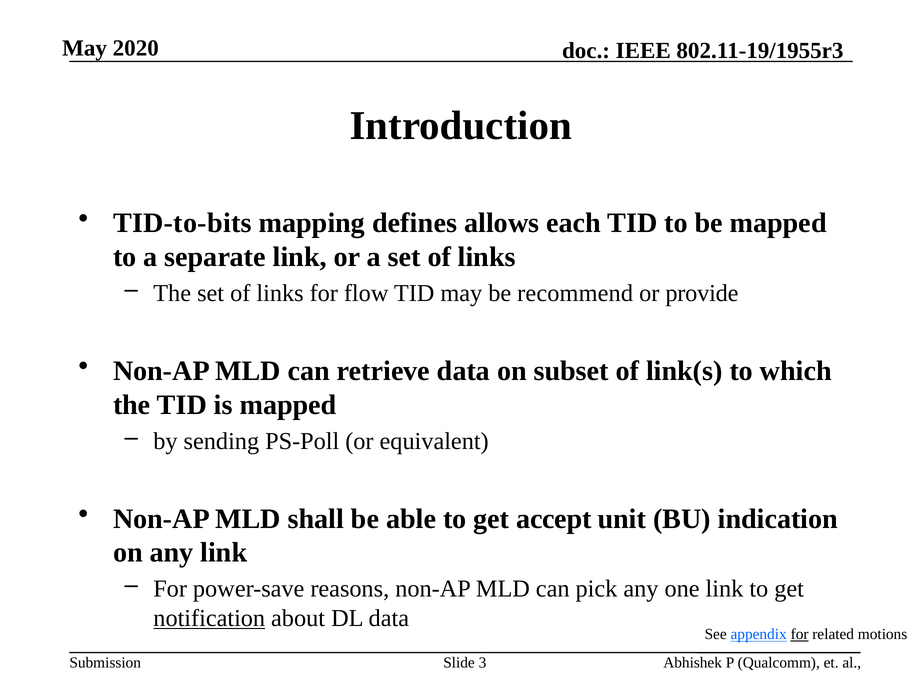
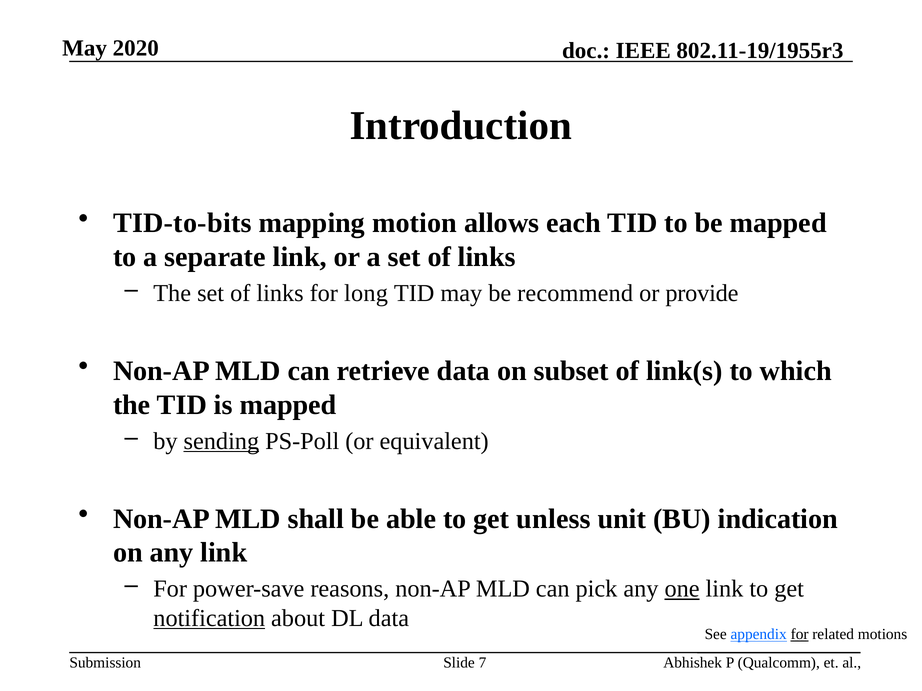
defines: defines -> motion
flow: flow -> long
sending underline: none -> present
accept: accept -> unless
one underline: none -> present
3: 3 -> 7
